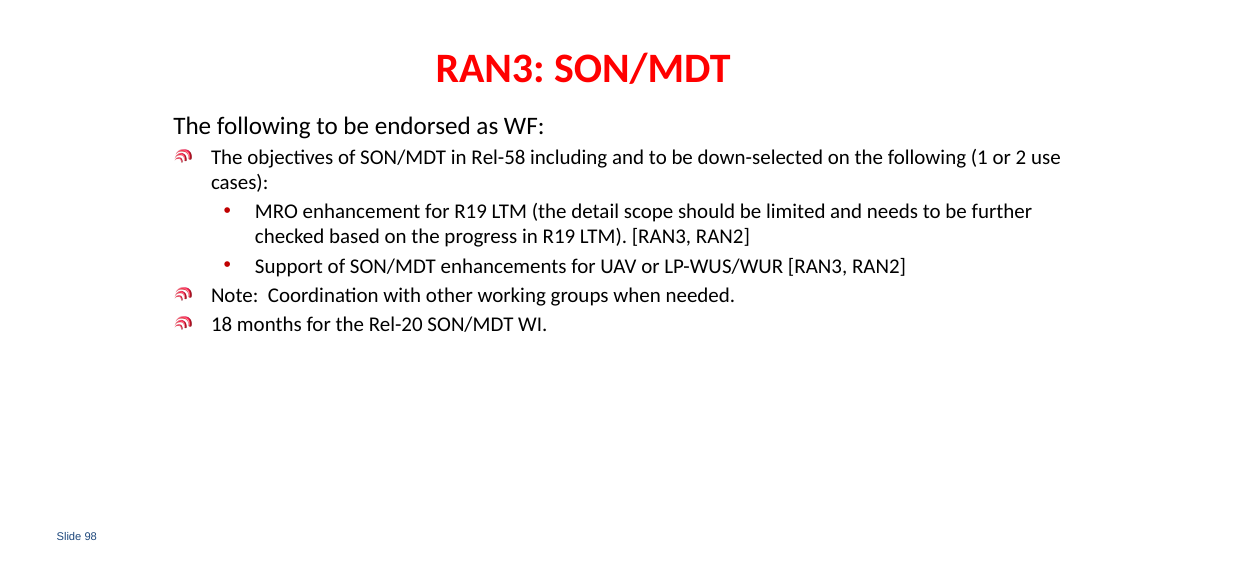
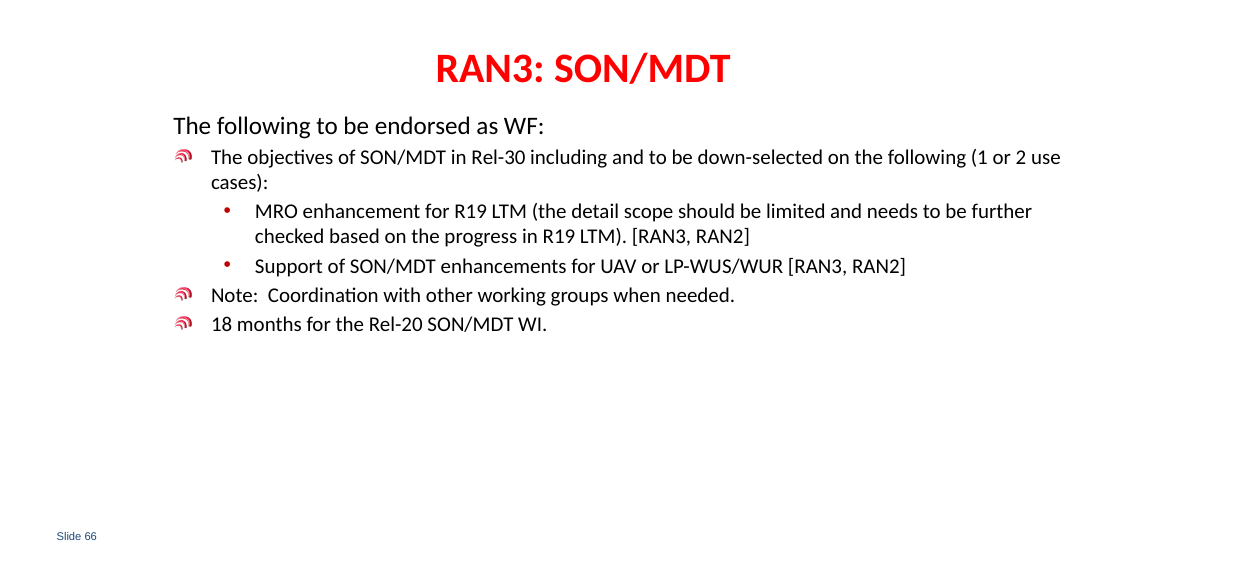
Rel-58: Rel-58 -> Rel-30
98: 98 -> 66
